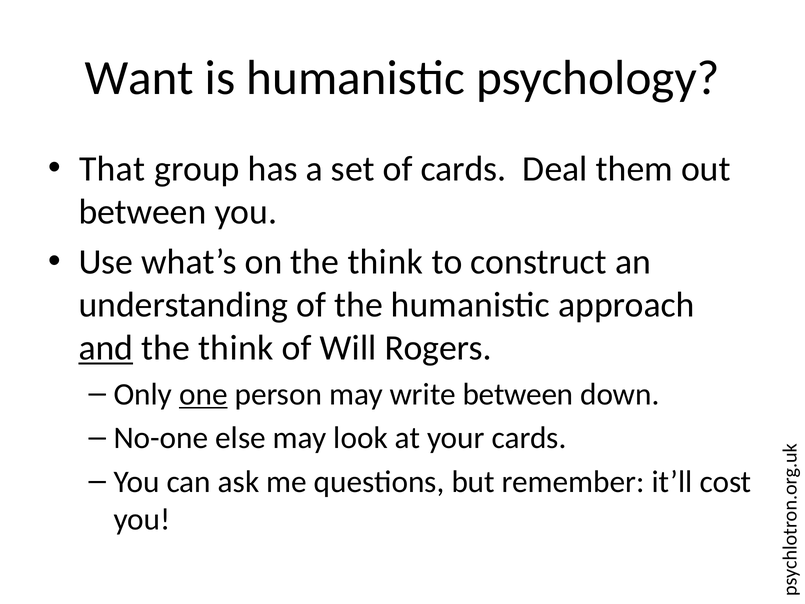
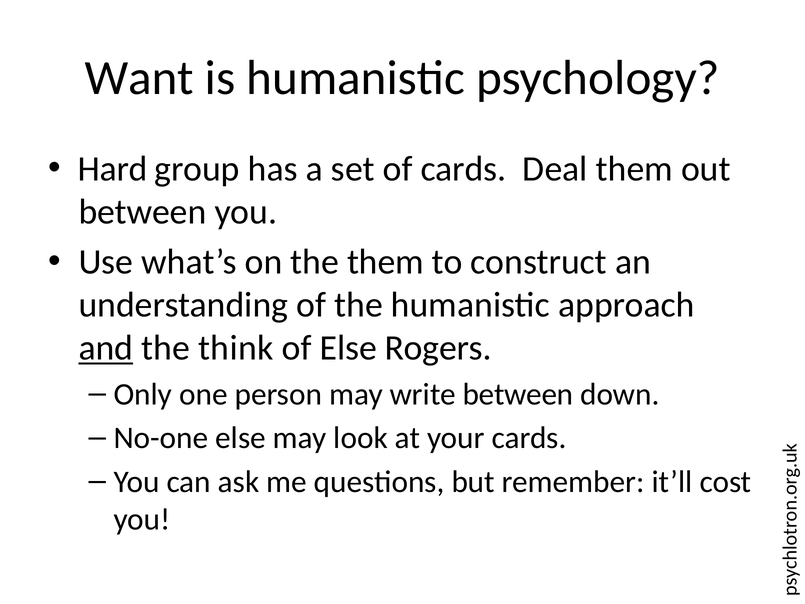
That: That -> Hard
on the think: think -> them
of Will: Will -> Else
one underline: present -> none
